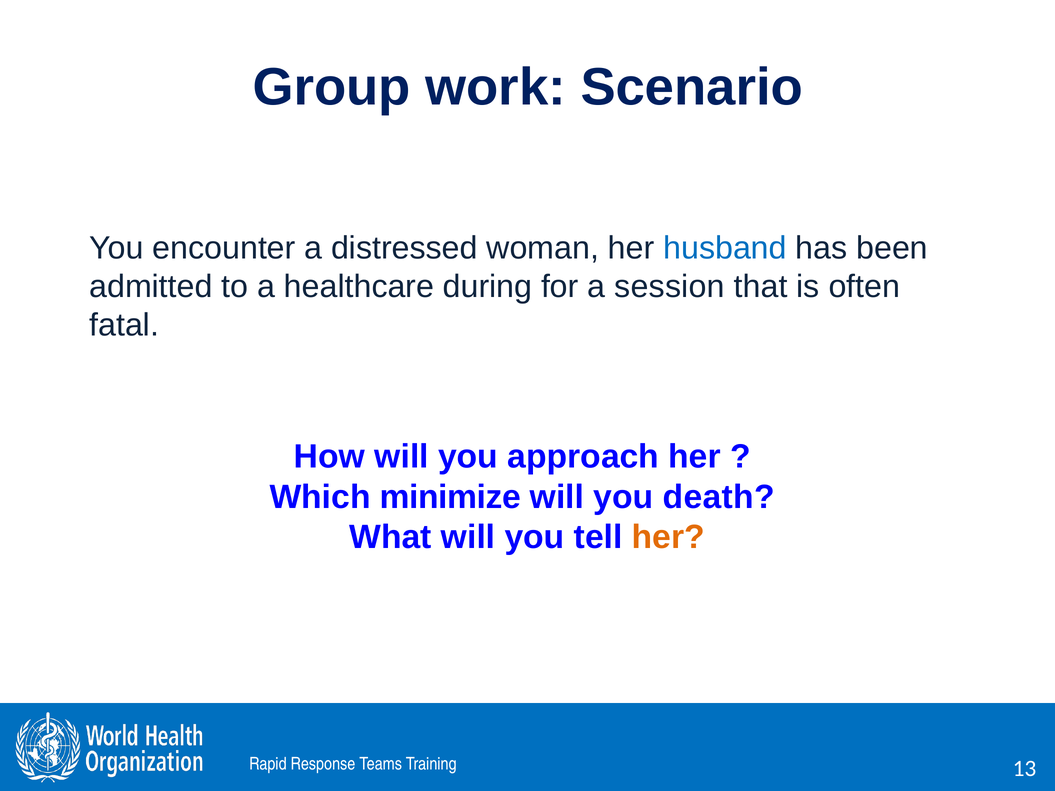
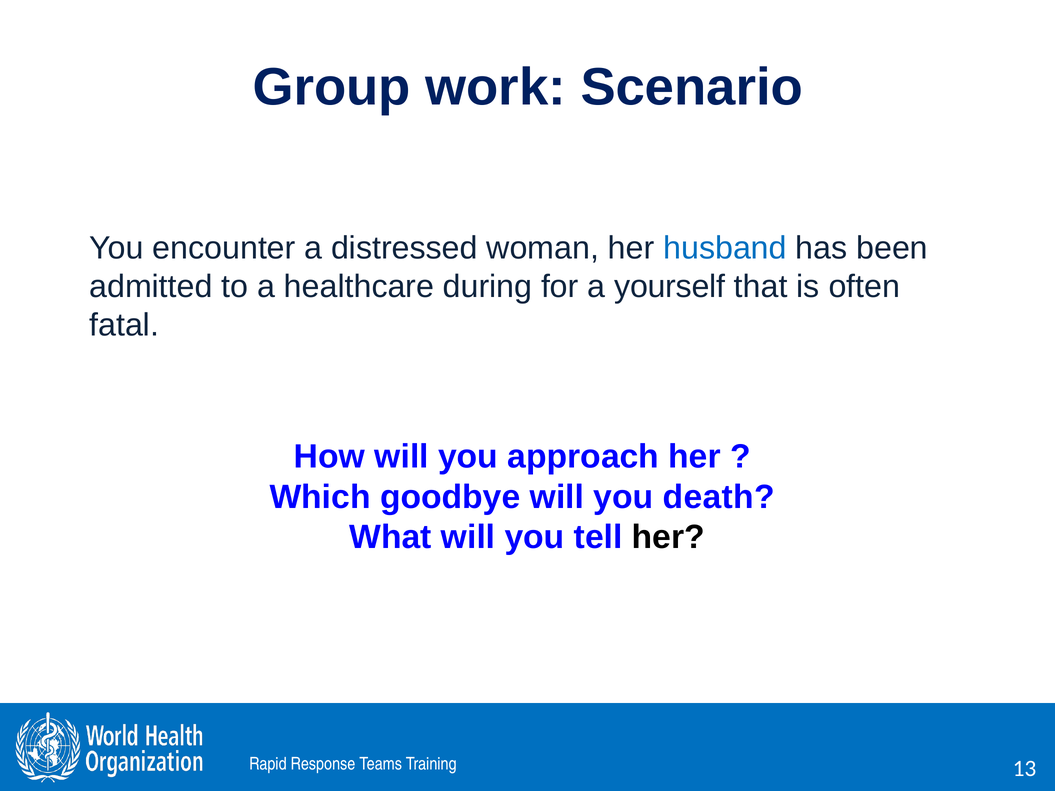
session: session -> yourself
minimize: minimize -> goodbye
her at (668, 538) colour: orange -> black
